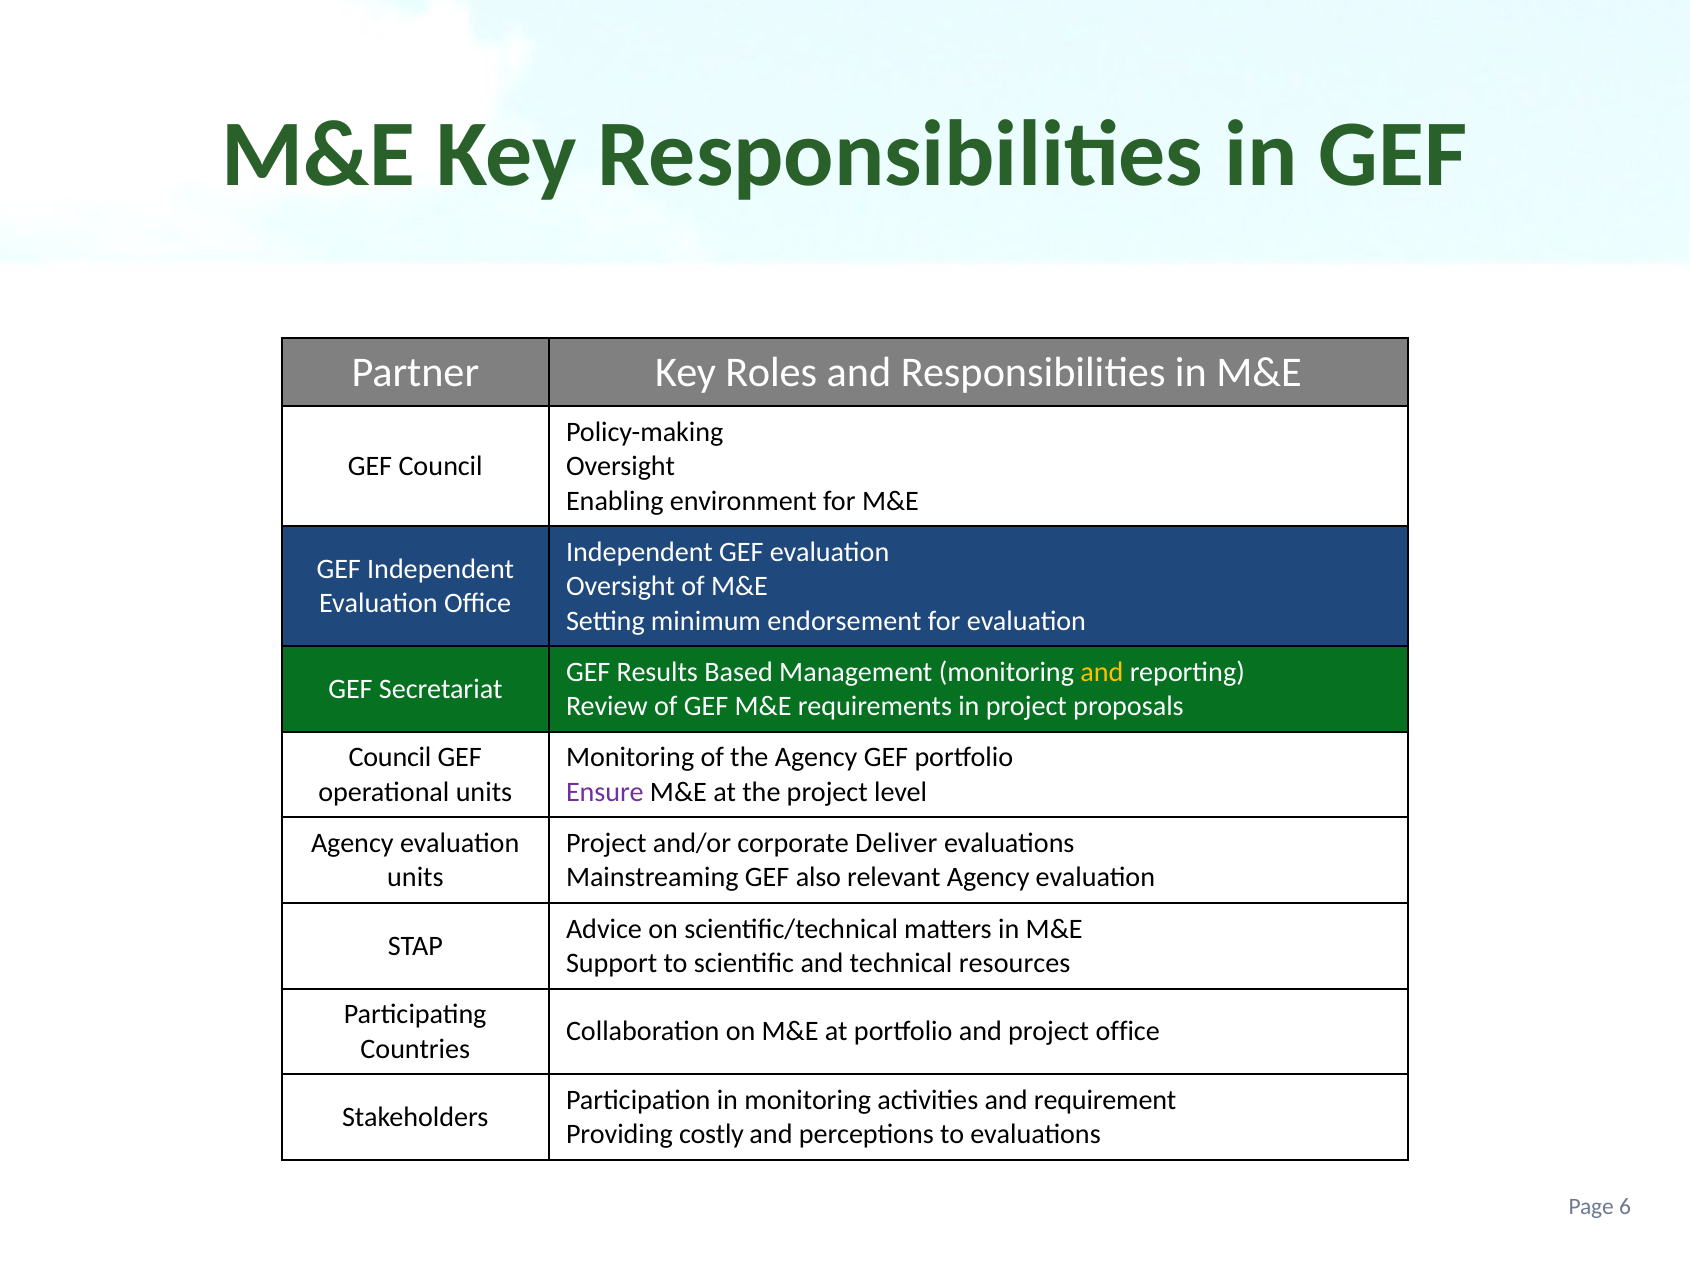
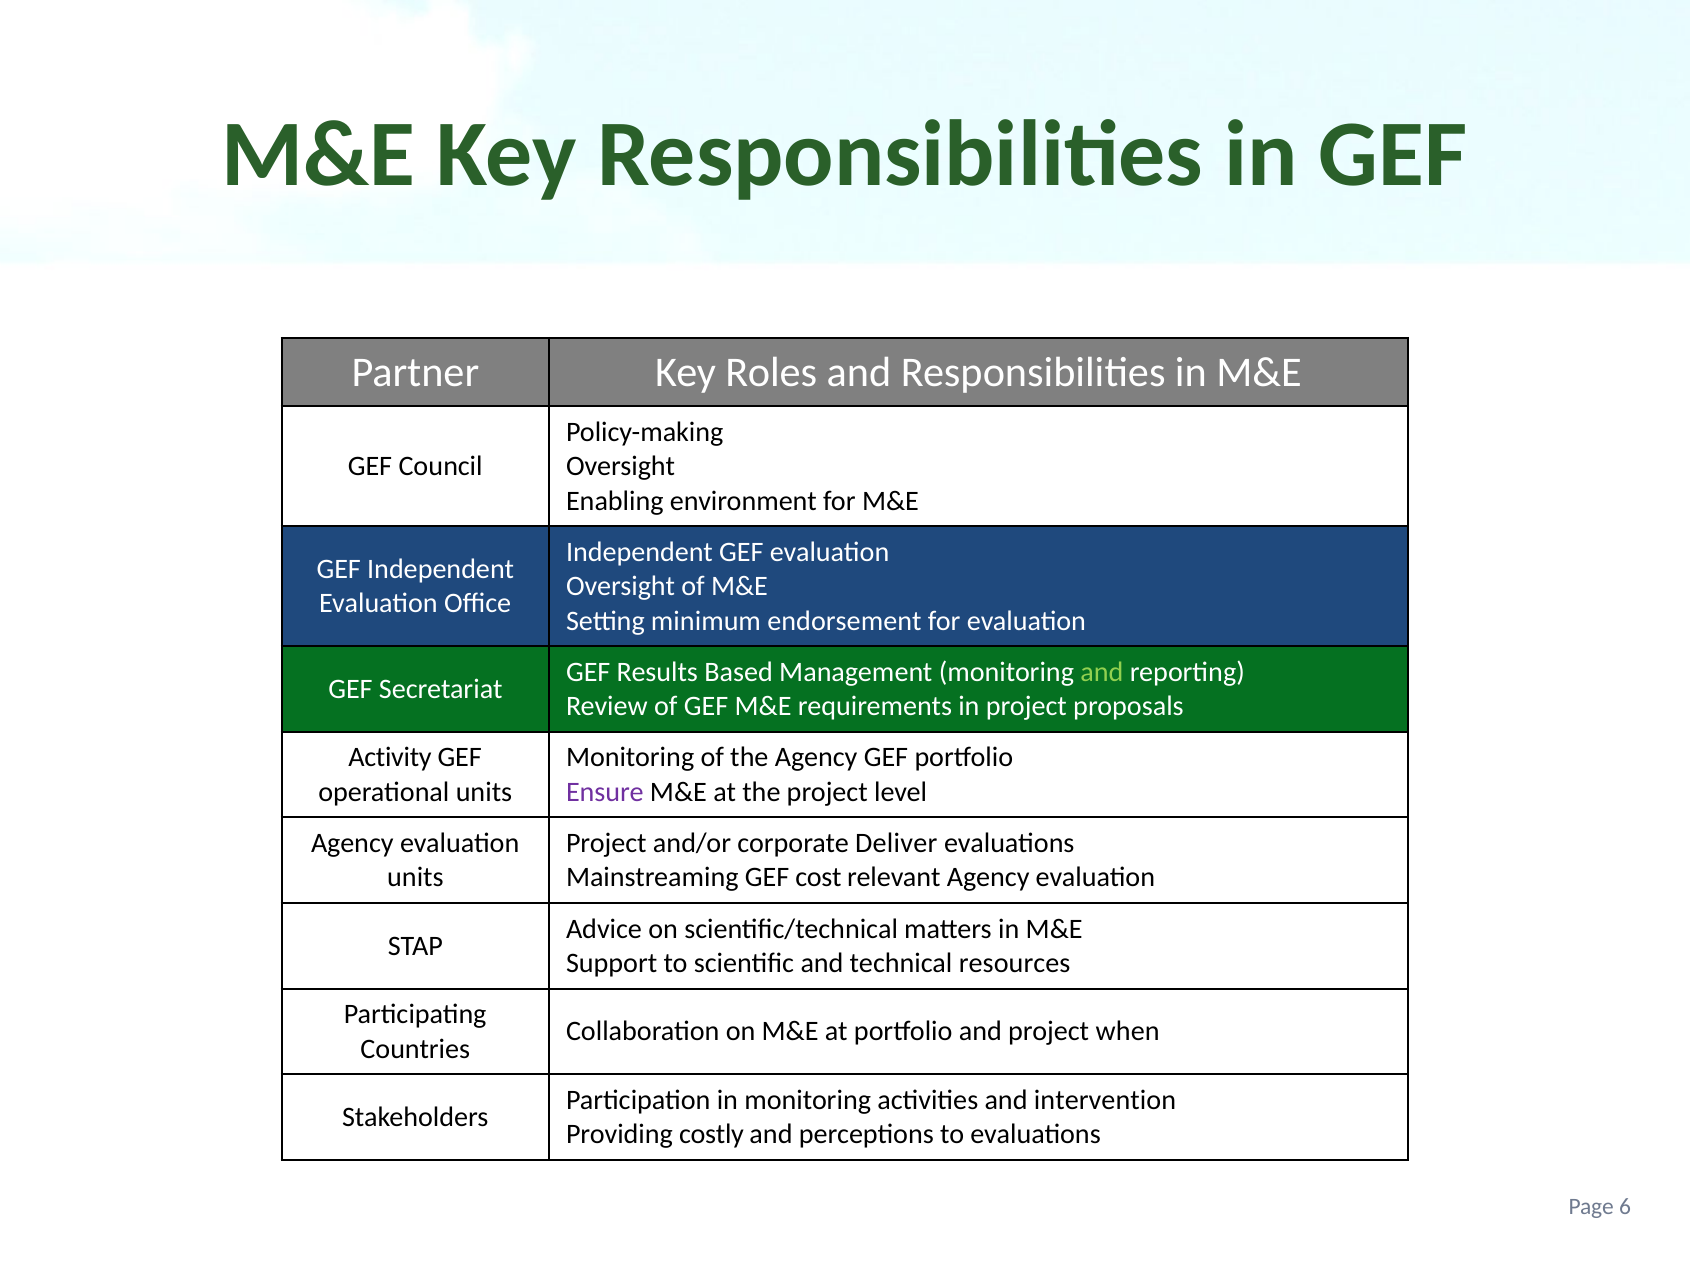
and at (1102, 672) colour: yellow -> light green
Council at (390, 758): Council -> Activity
also: also -> cost
project office: office -> when
requirement: requirement -> intervention
